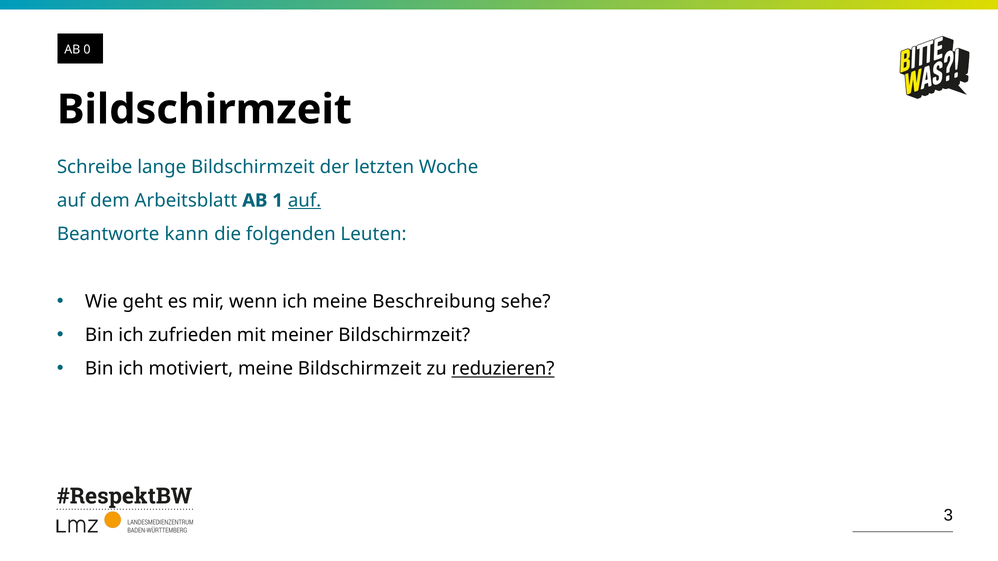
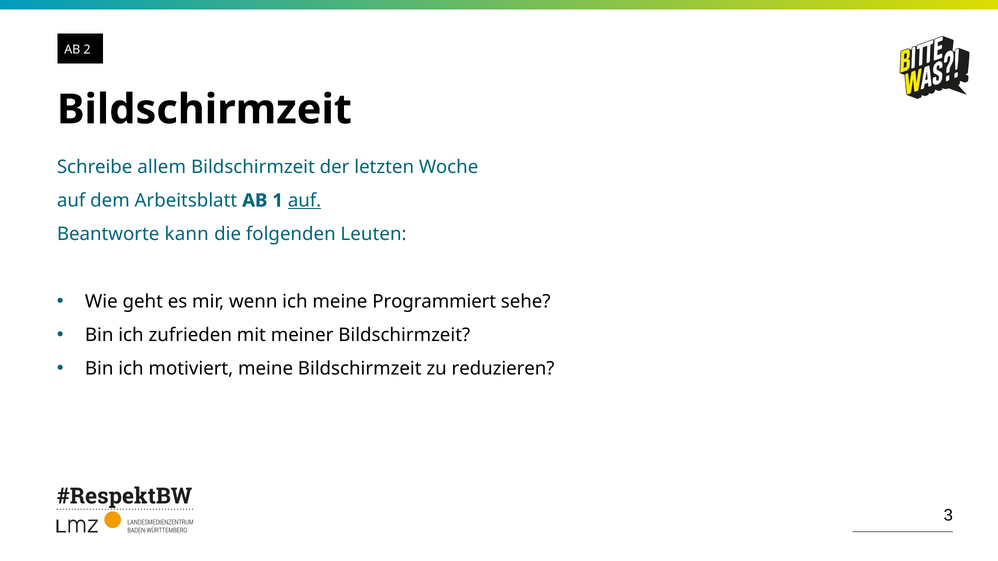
0: 0 -> 2
lange: lange -> allem
Beschreibung: Beschreibung -> Programmiert
reduzieren underline: present -> none
